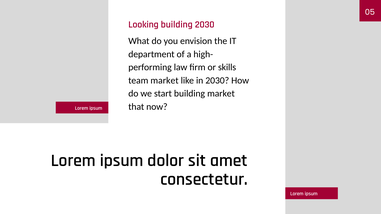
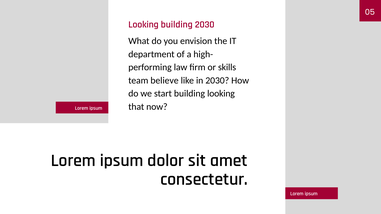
team market: market -> believe
building market: market -> looking
